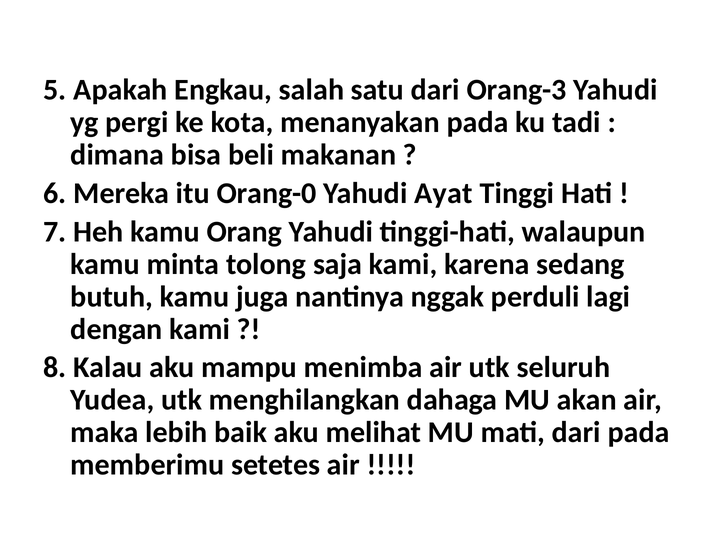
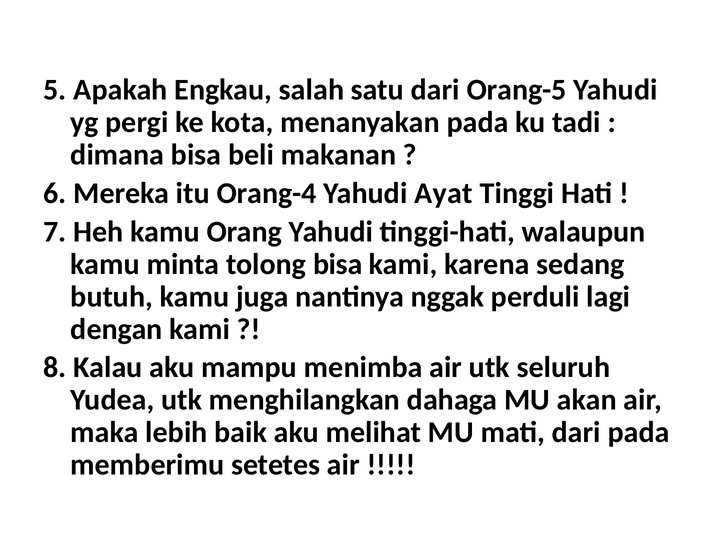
Orang-3: Orang-3 -> Orang-5
Orang-0: Orang-0 -> Orang-4
tolong saja: saja -> bisa
